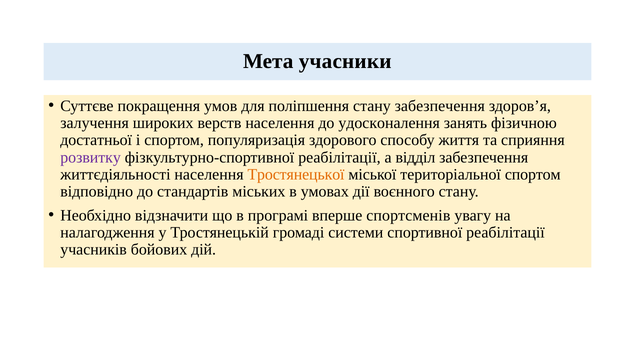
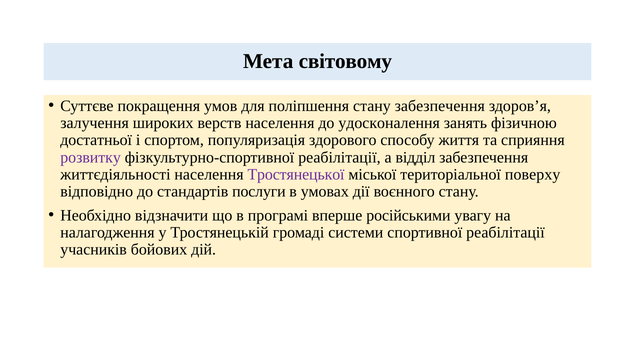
учасники: учасники -> світовому
Тростянецької colour: orange -> purple
територіальної спортом: спортом -> поверху
міських: міських -> послуги
спортсменів: спортсменів -> російськими
